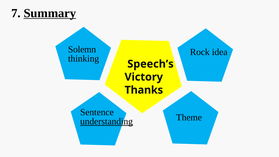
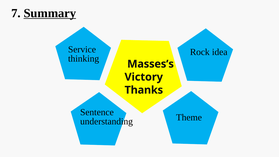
Solemn: Solemn -> Service
Speech’s: Speech’s -> Masses’s
understanding underline: present -> none
